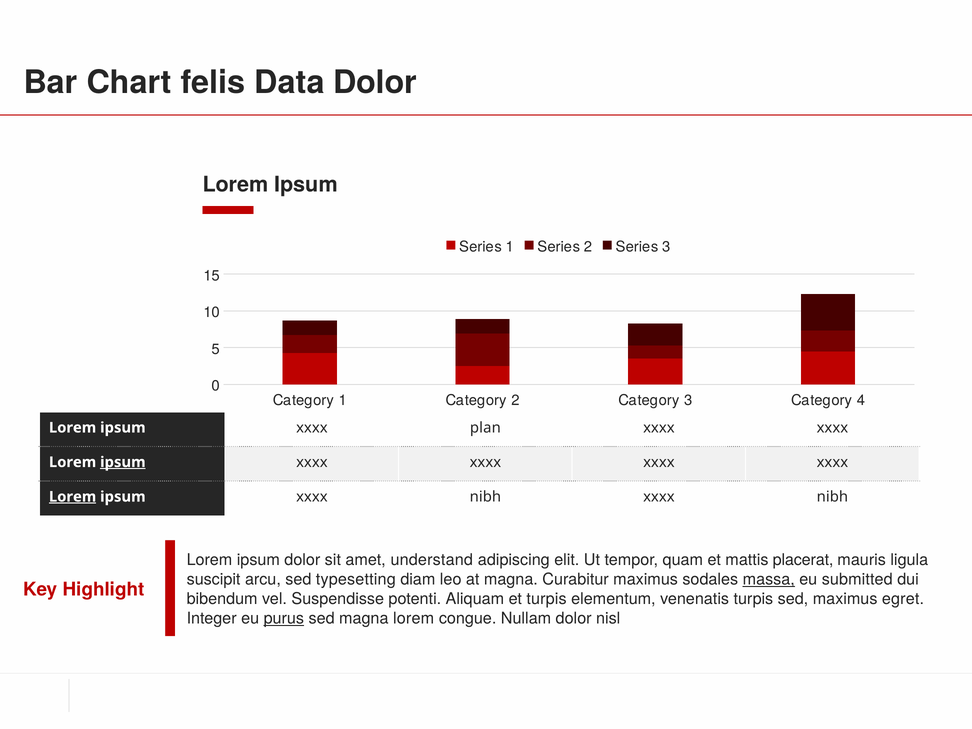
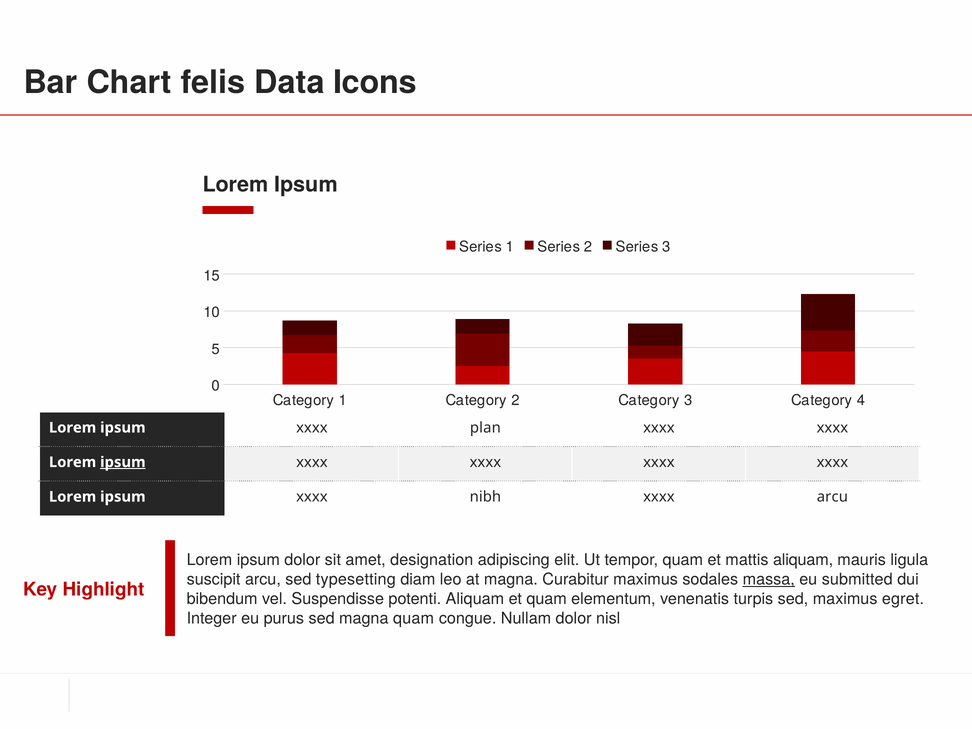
Data Dolor: Dolor -> Icons
Lorem at (73, 497) underline: present -> none
nibh at (832, 497): nibh -> arcu
understand: understand -> designation
mattis placerat: placerat -> aliquam
et turpis: turpis -> quam
purus underline: present -> none
magna lorem: lorem -> quam
